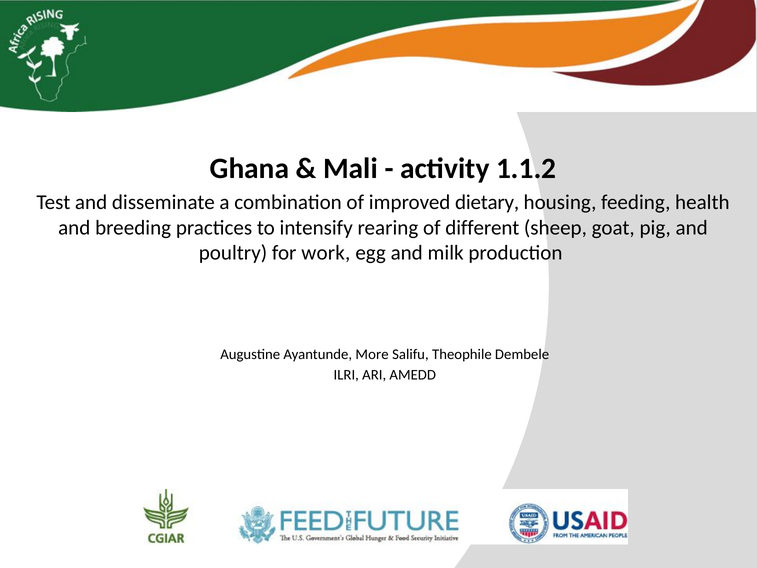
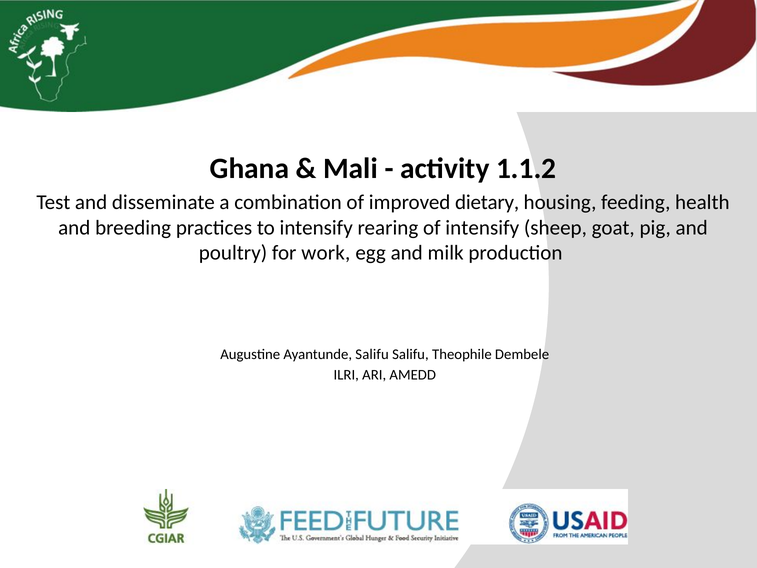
of different: different -> intensify
Ayantunde More: More -> Salifu
